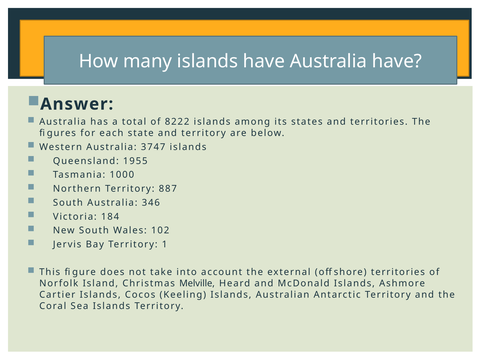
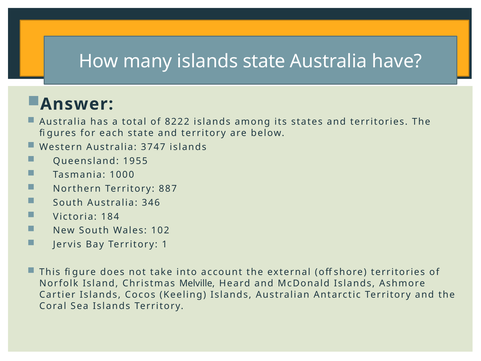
islands have: have -> state
